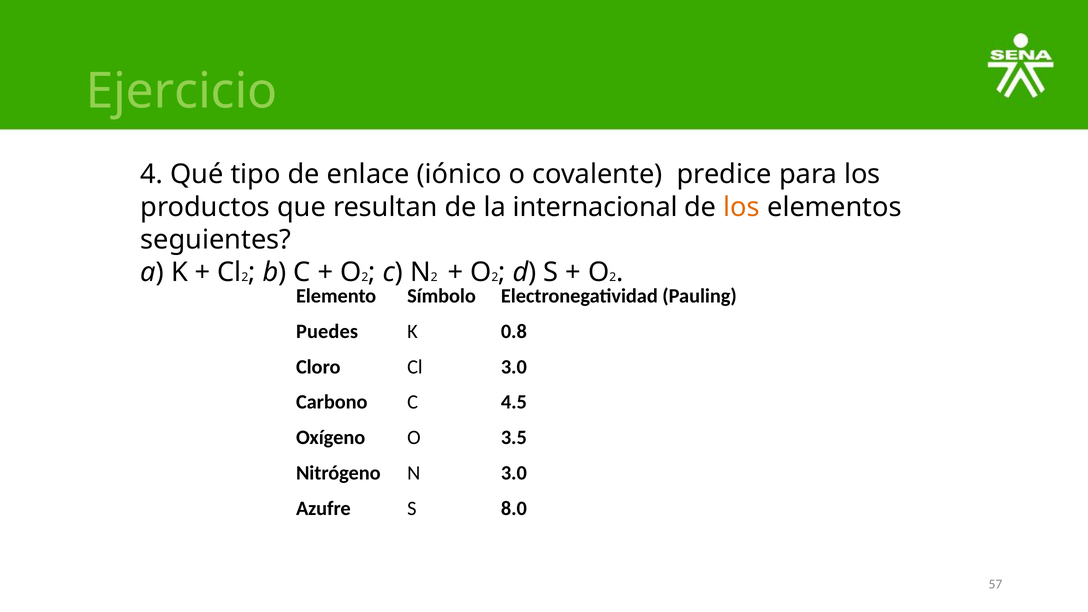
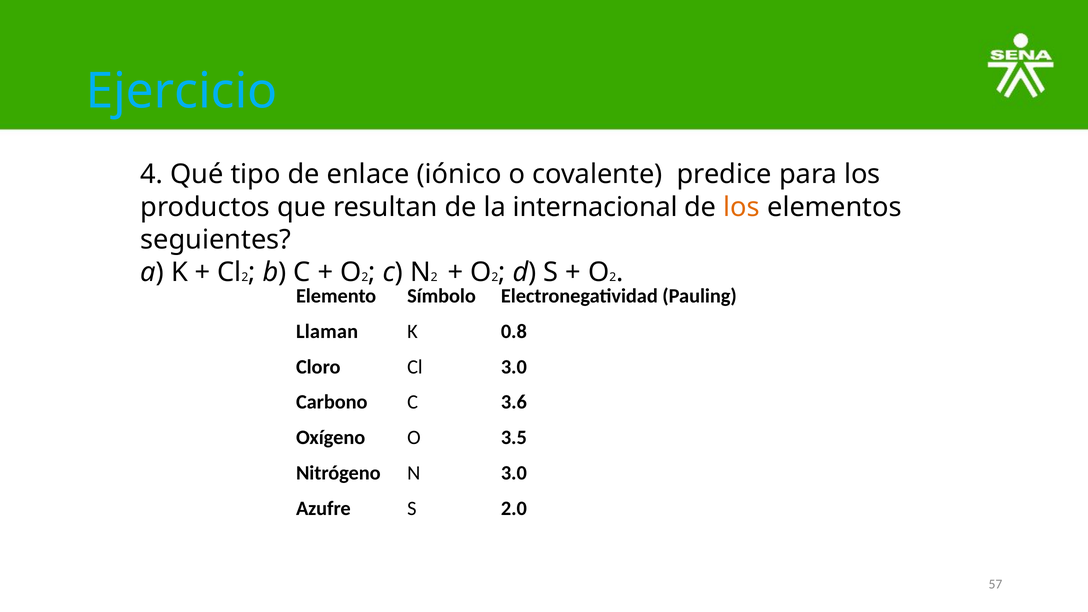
Ejercicio colour: light green -> light blue
Puedes: Puedes -> Llaman
4.5: 4.5 -> 3.6
8.0: 8.0 -> 2.0
